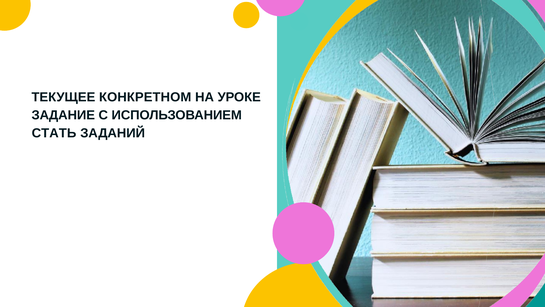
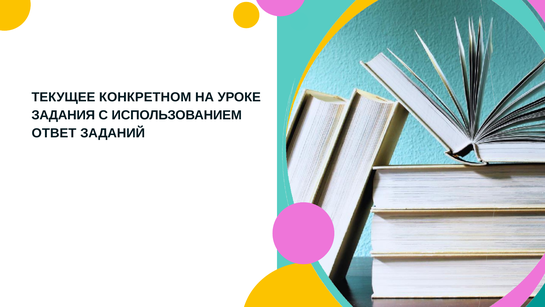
ЗАДАНИЕ: ЗАДАНИЕ -> ЗАДАНИЯ
СТАТЬ: СТАТЬ -> ОТВЕТ
